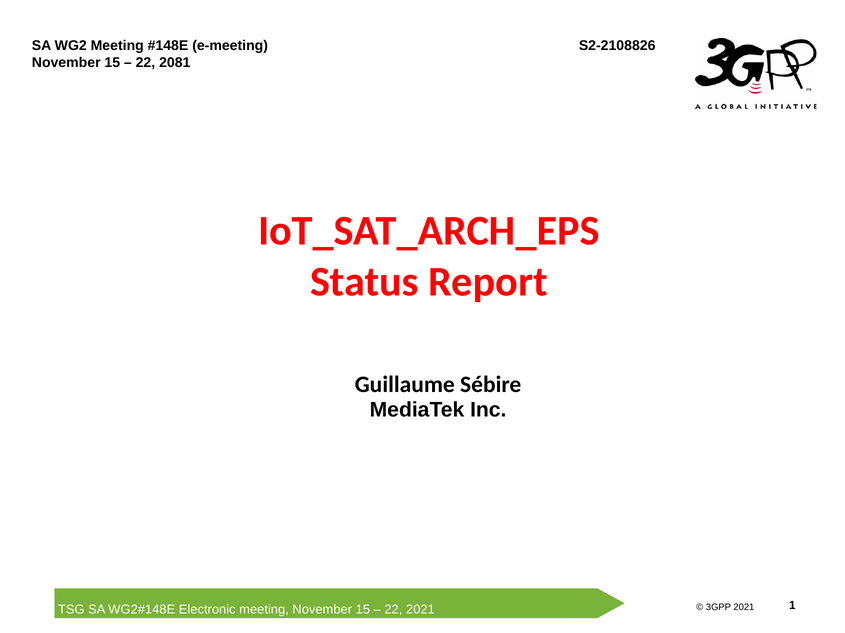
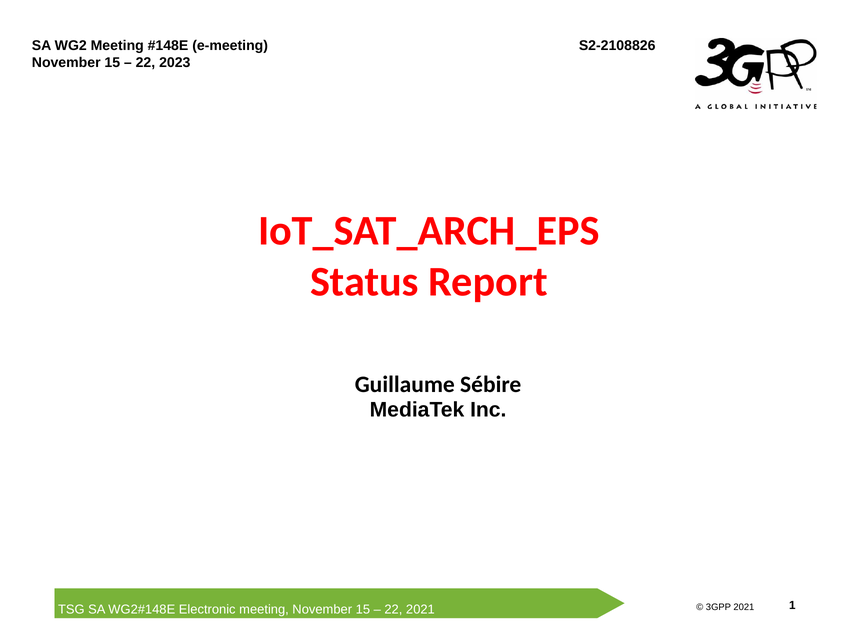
2081: 2081 -> 2023
